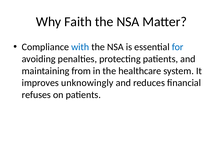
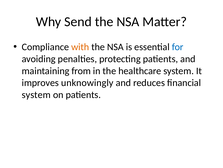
Faith: Faith -> Send
with colour: blue -> orange
refuses at (36, 94): refuses -> system
